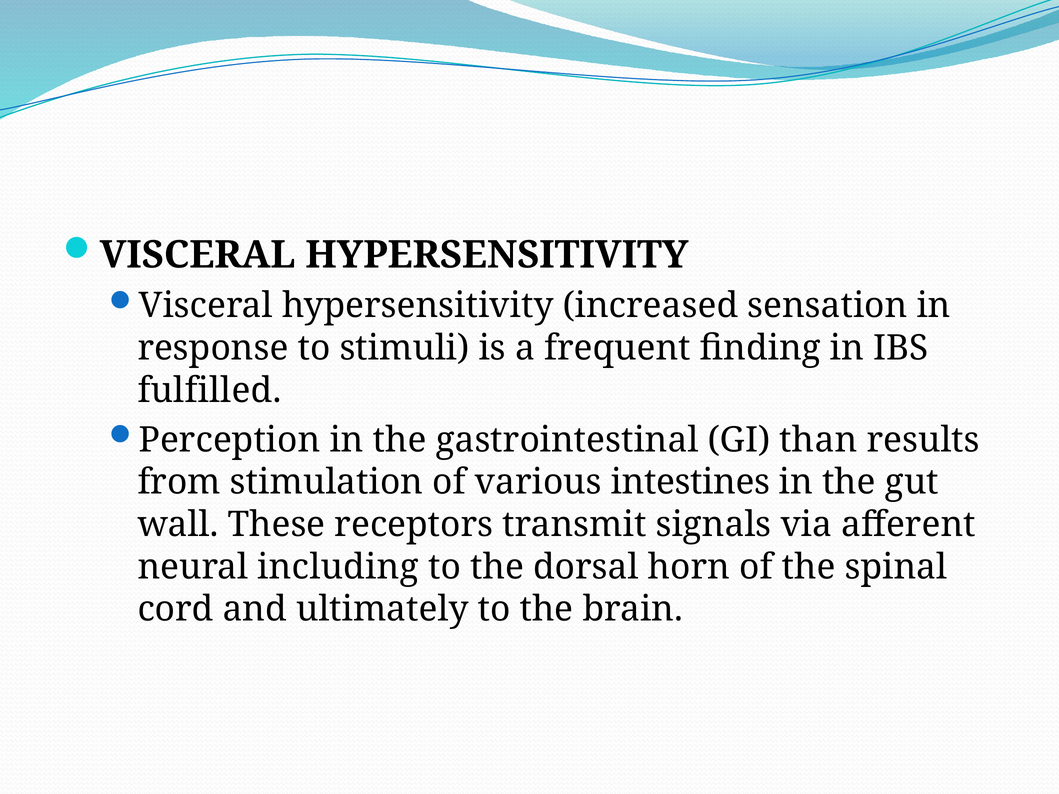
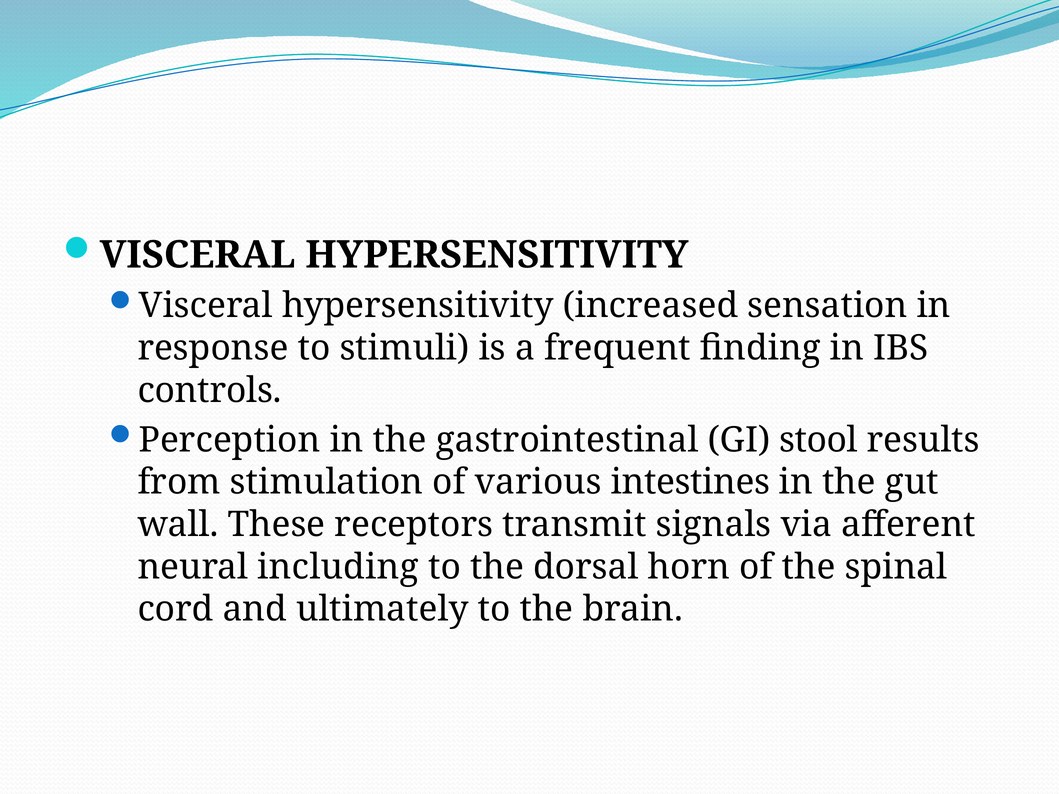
fulfilled: fulfilled -> controls
than: than -> stool
